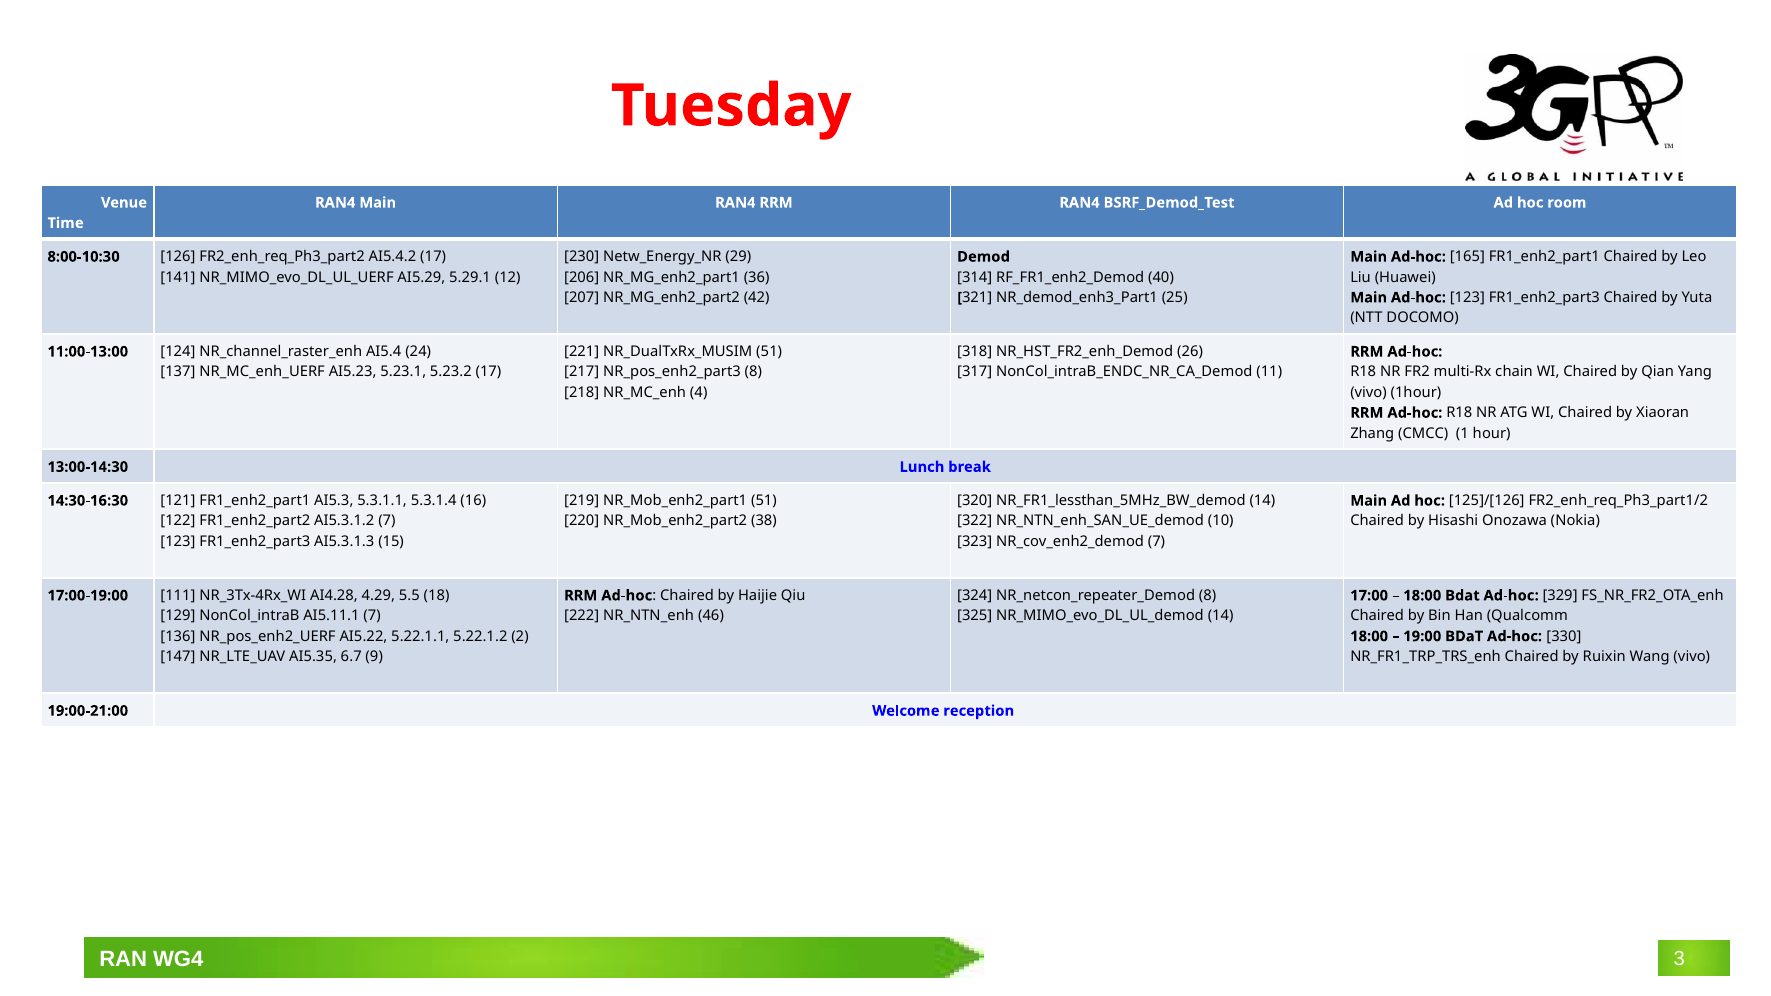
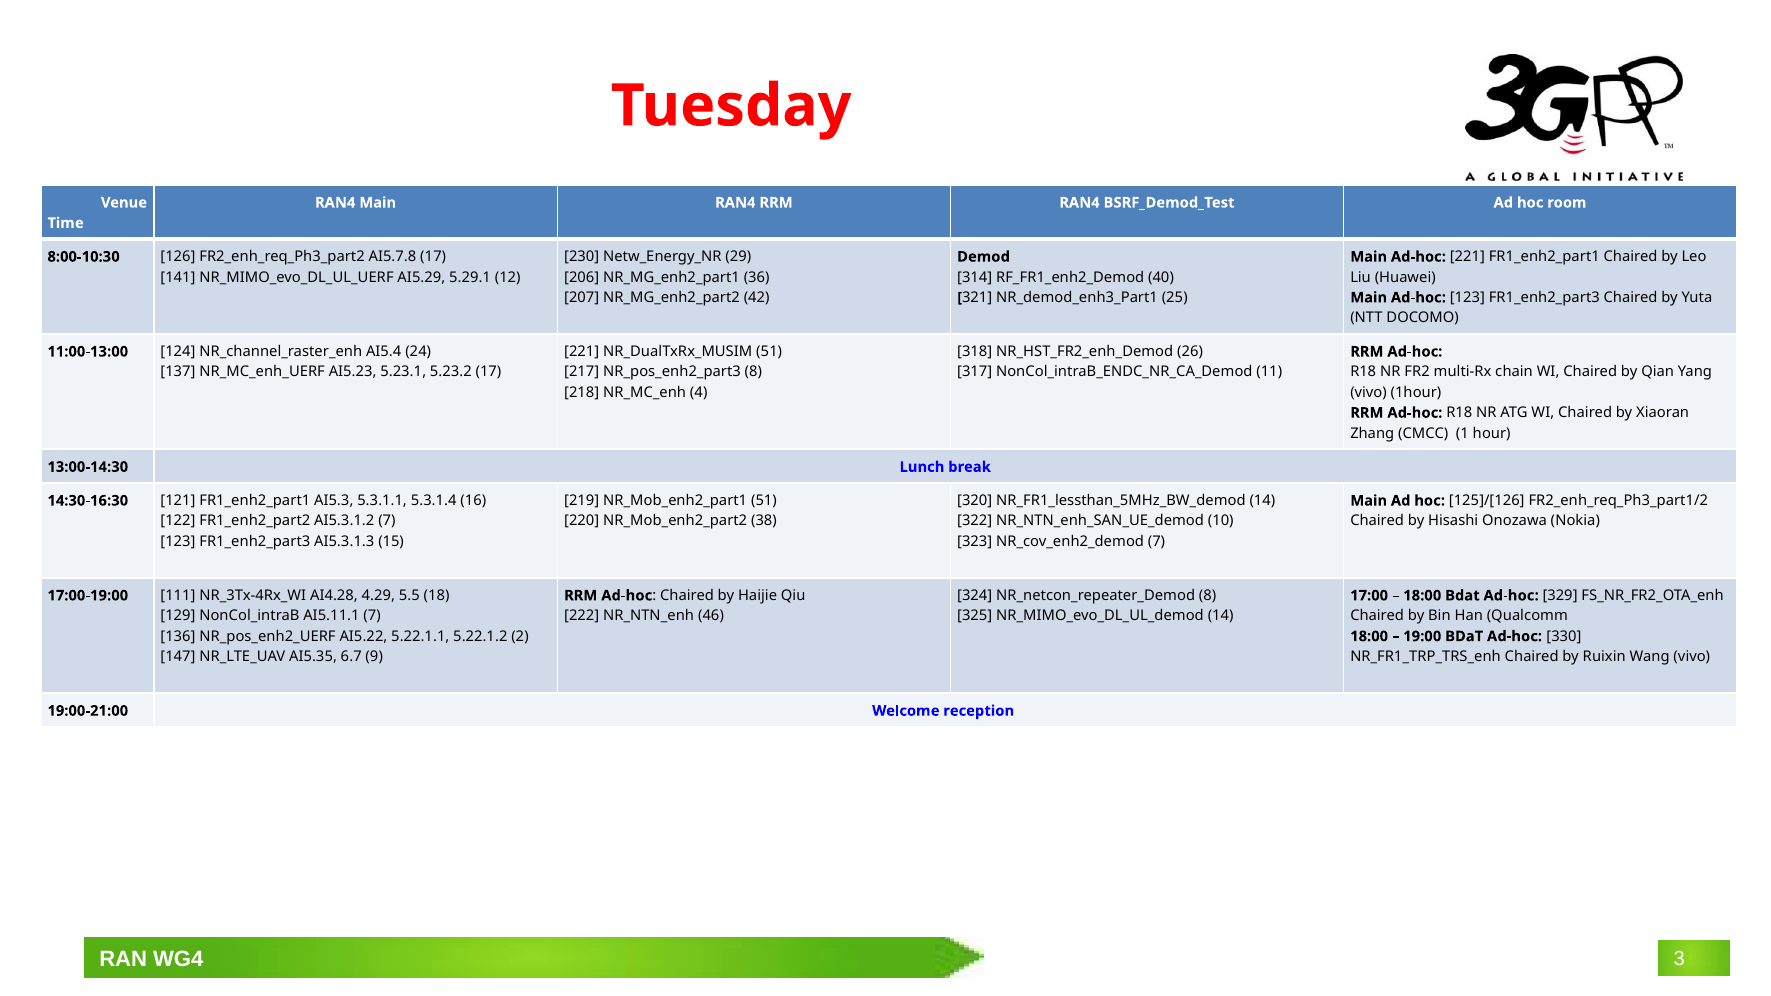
AI5.4.2: AI5.4.2 -> AI5.7.8
Ad-hoc 165: 165 -> 221
